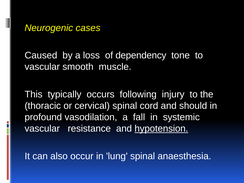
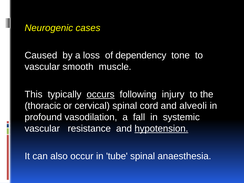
occurs underline: none -> present
should: should -> alveoli
lung: lung -> tube
